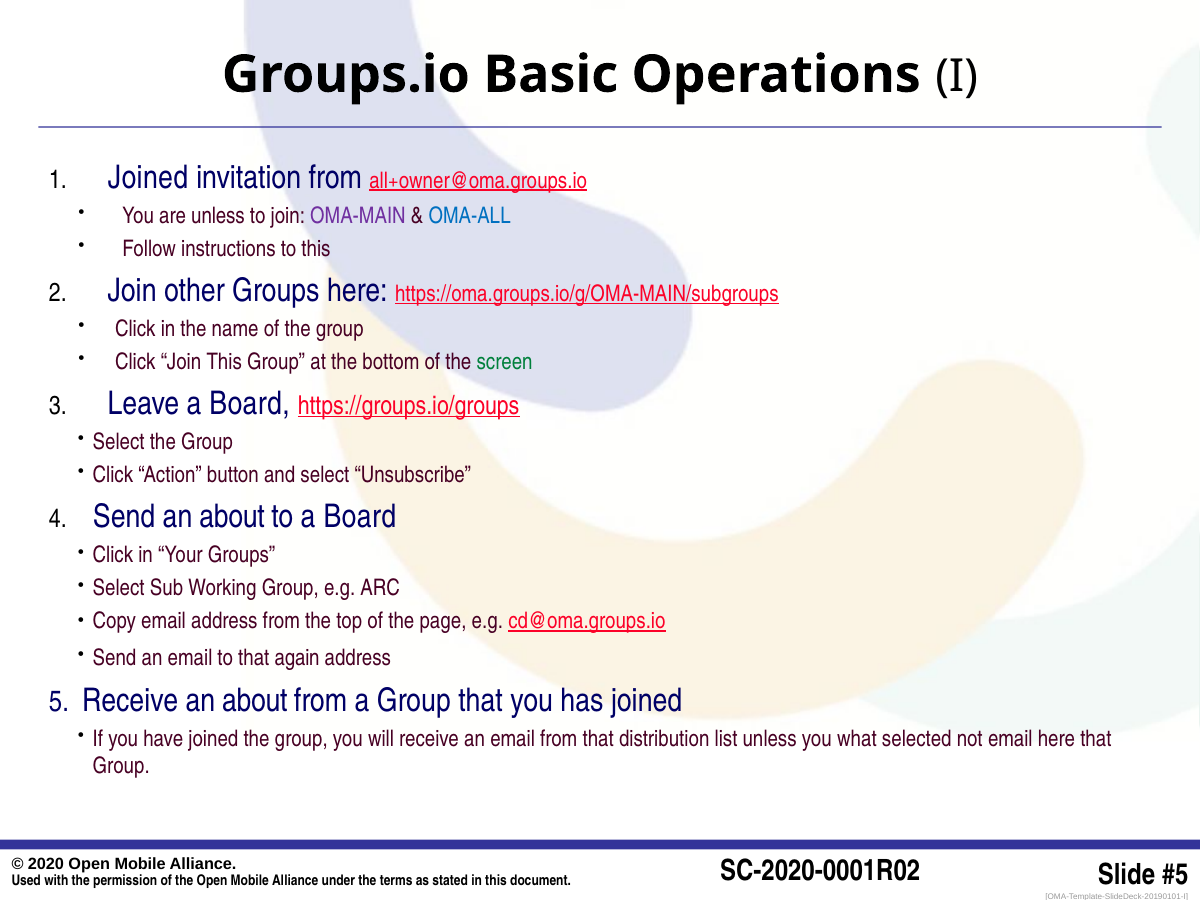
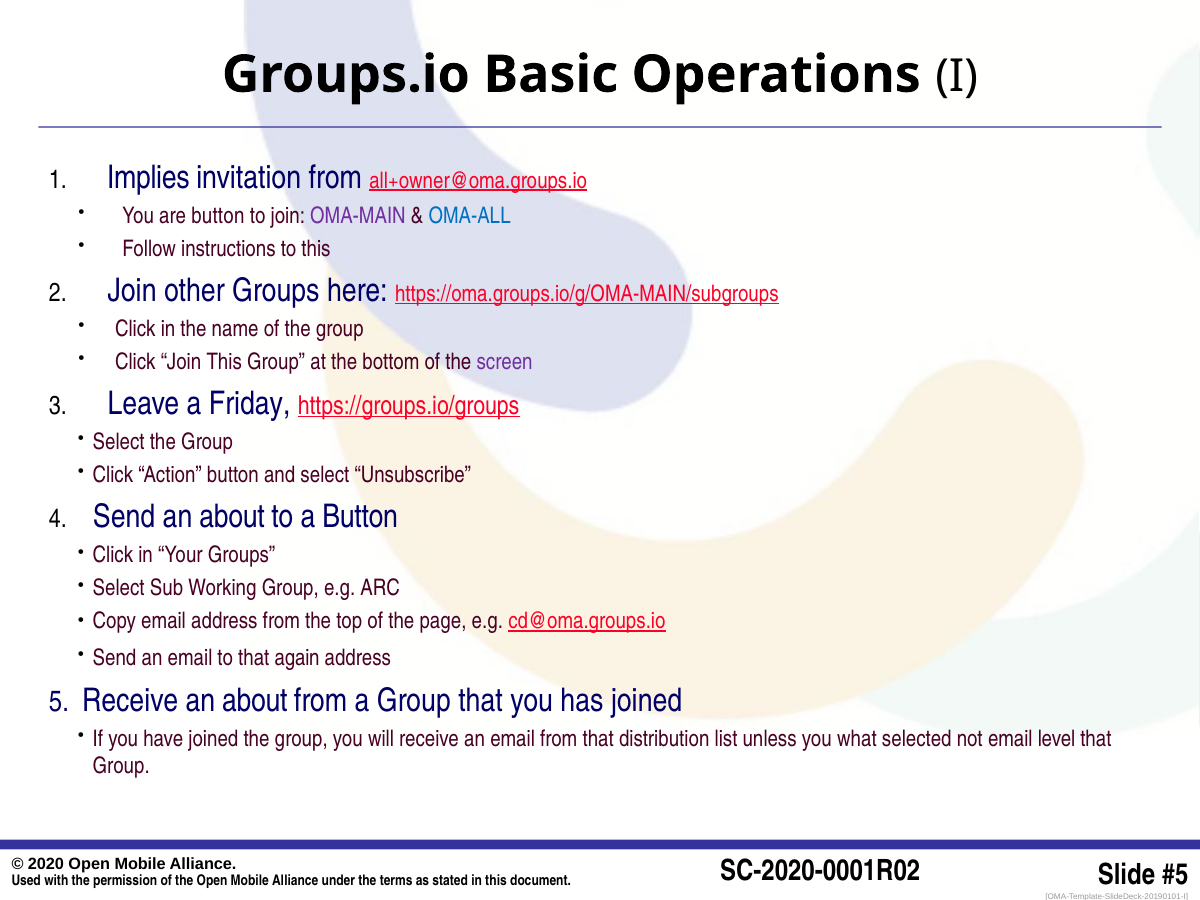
Joined at (148, 177): Joined -> Implies
are unless: unless -> button
screen colour: green -> purple
Leave a Board: Board -> Friday
to a Board: Board -> Button
email here: here -> level
